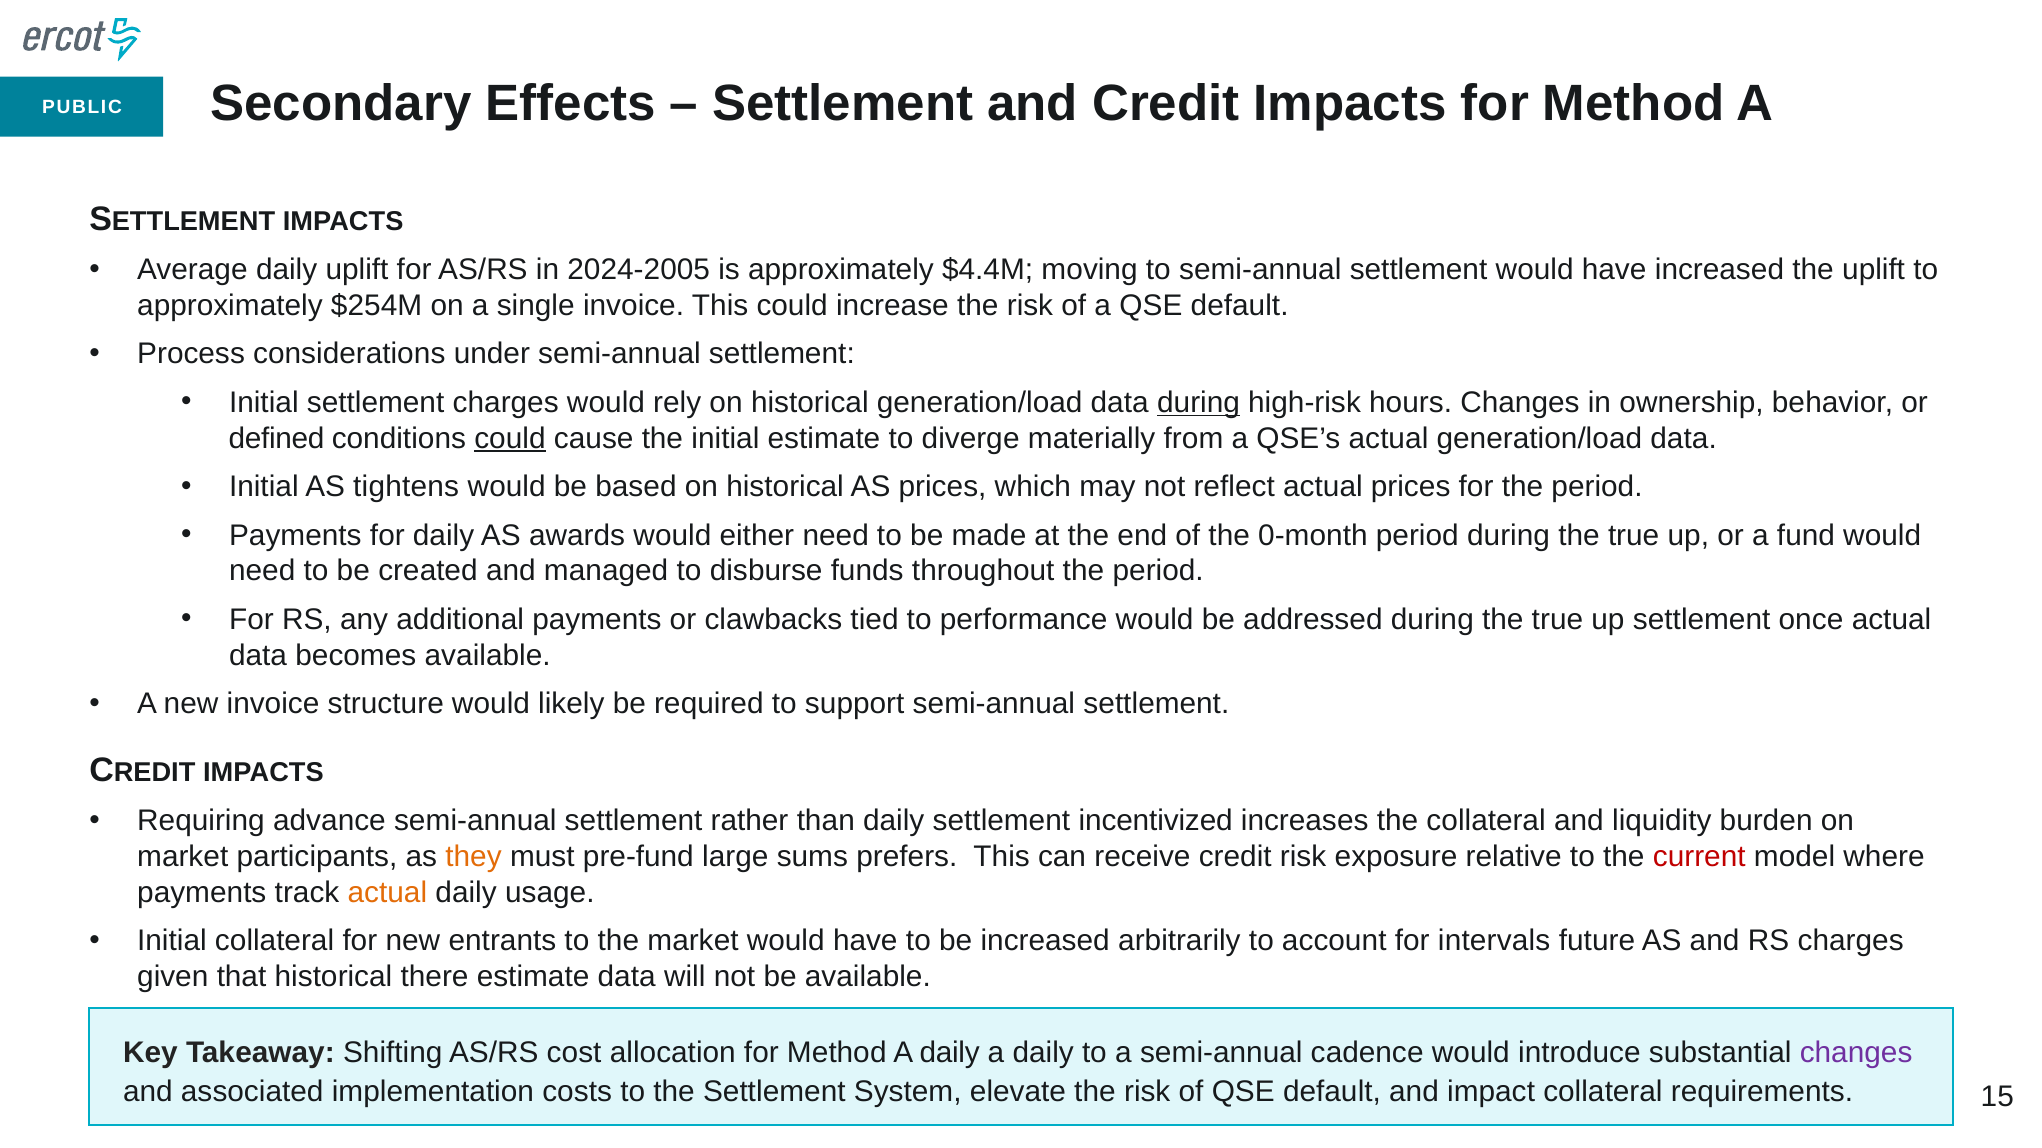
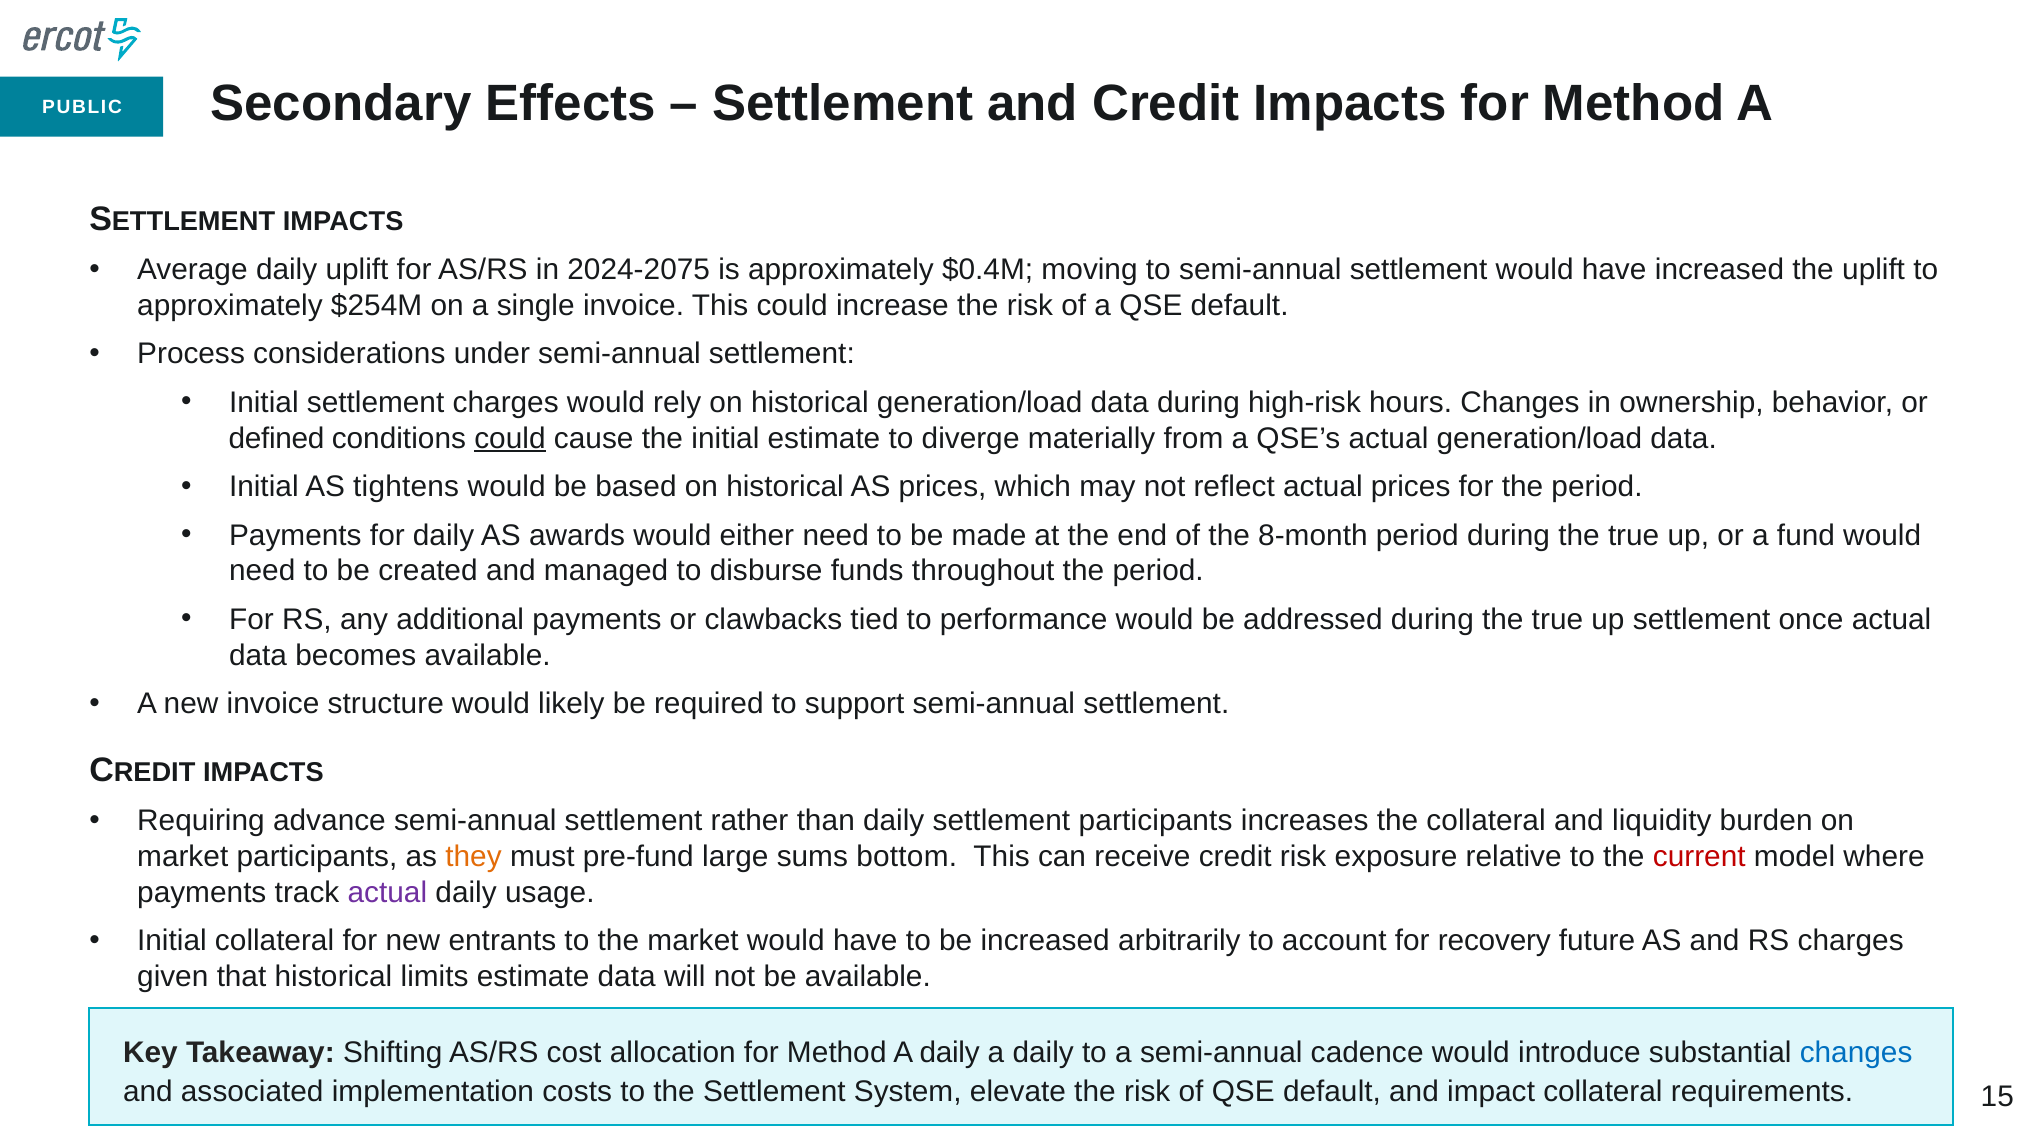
2024-2005: 2024-2005 -> 2024-2075
$4.4M: $4.4M -> $0.4M
during at (1199, 403) underline: present -> none
0-month: 0-month -> 8-month
settlement incentivized: incentivized -> participants
prefers: prefers -> bottom
actual at (387, 893) colour: orange -> purple
intervals: intervals -> recovery
there: there -> limits
changes at (1856, 1053) colour: purple -> blue
